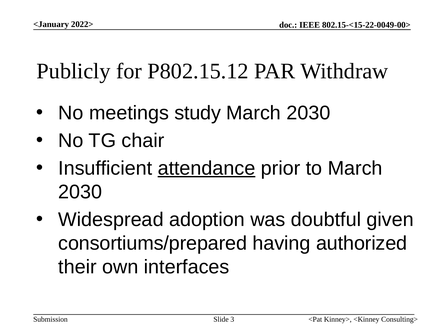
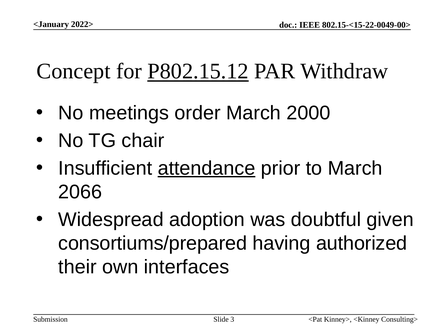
Publicly: Publicly -> Concept
P802.15.12 underline: none -> present
study: study -> order
2030 at (308, 113): 2030 -> 2000
2030 at (80, 192): 2030 -> 2066
